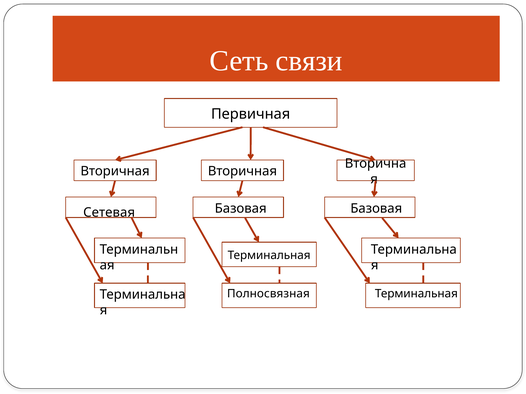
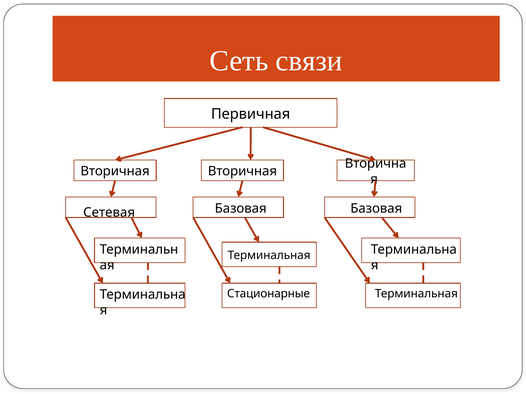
Полносвязная: Полносвязная -> Стационарные
